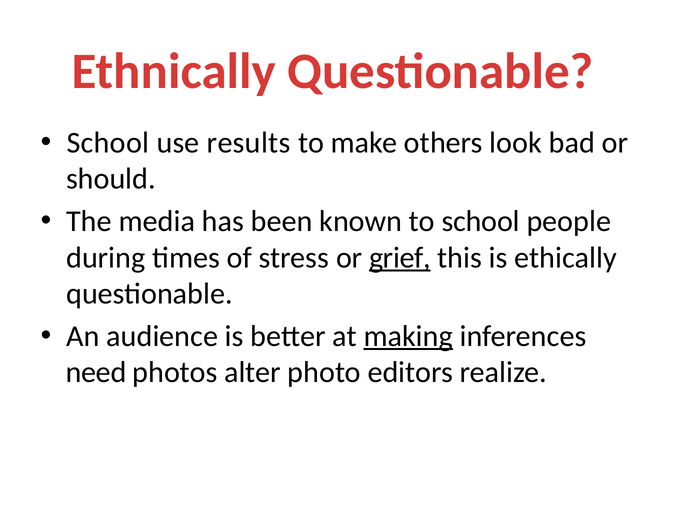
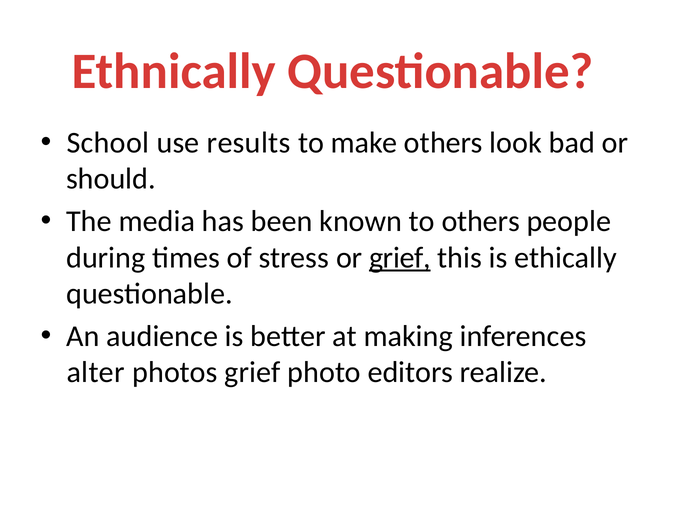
to school: school -> others
making underline: present -> none
need: need -> alter
photos alter: alter -> grief
